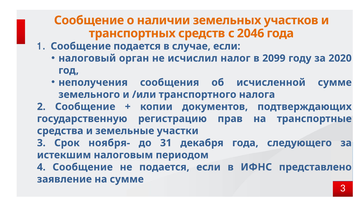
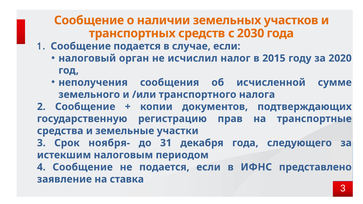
2046: 2046 -> 2030
2099: 2099 -> 2015
на сумме: сумме -> ставка
